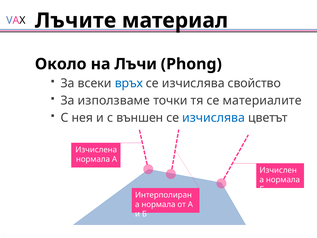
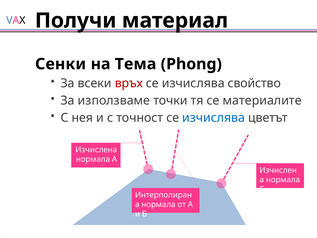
Лъчите: Лъчите -> Получи
Около: Около -> Сенки
Лъчи: Лъчи -> Тема
връх colour: blue -> red
външен: външен -> точност
